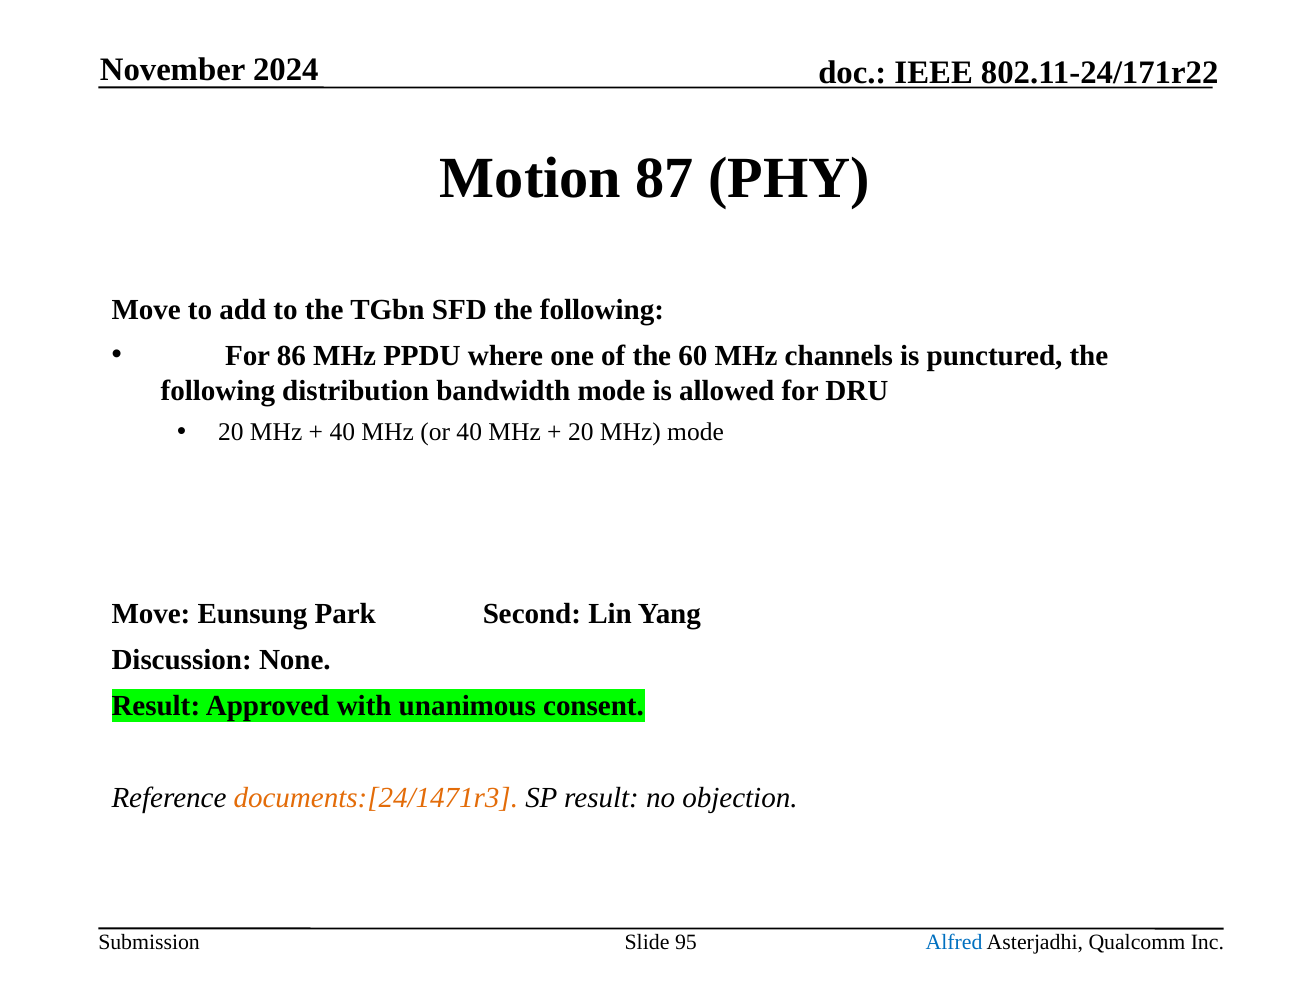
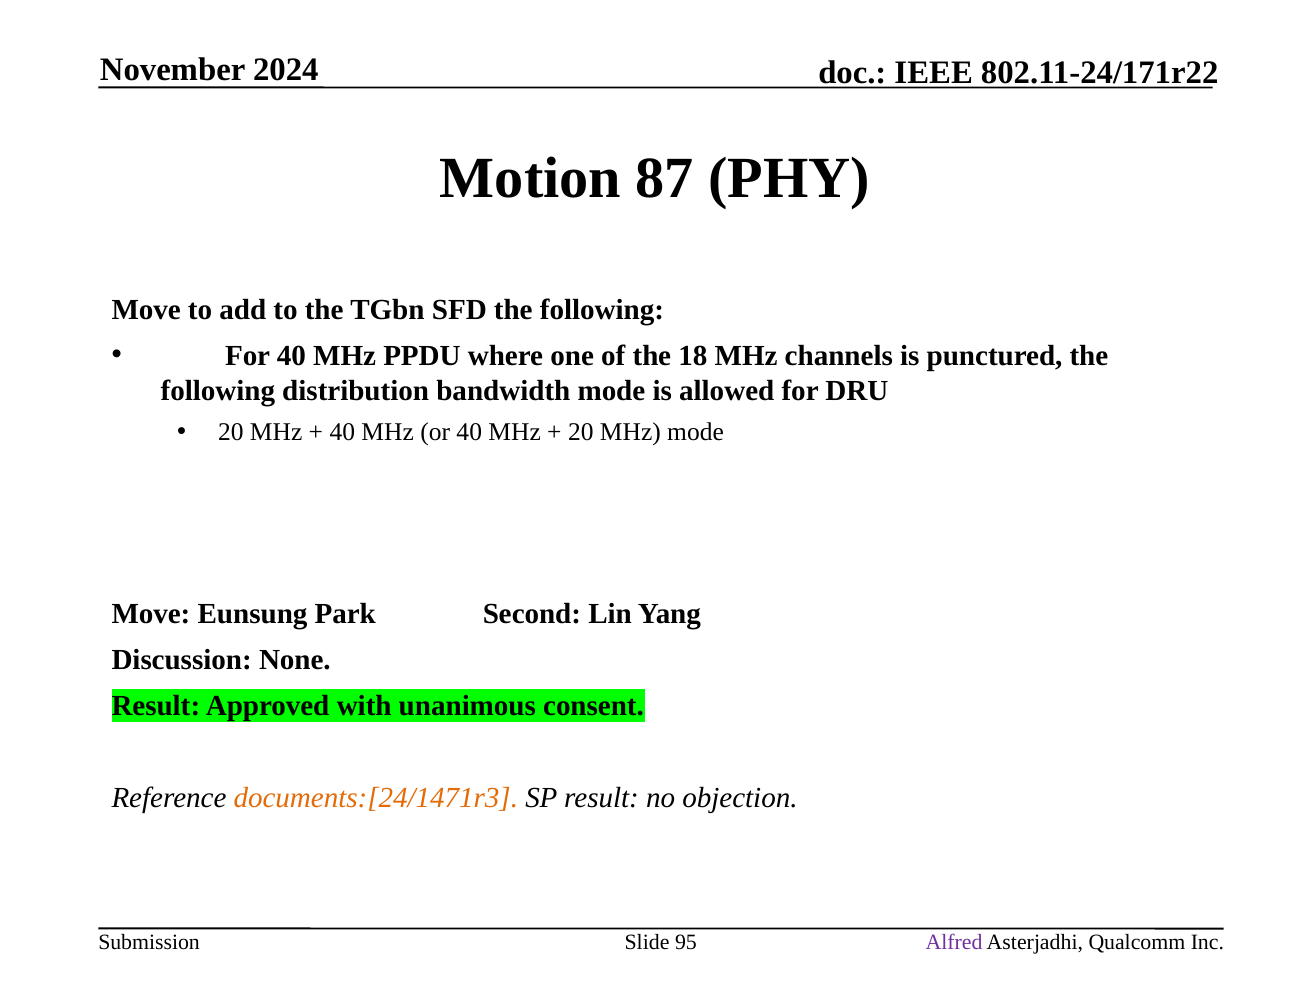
For 86: 86 -> 40
60: 60 -> 18
Alfred colour: blue -> purple
